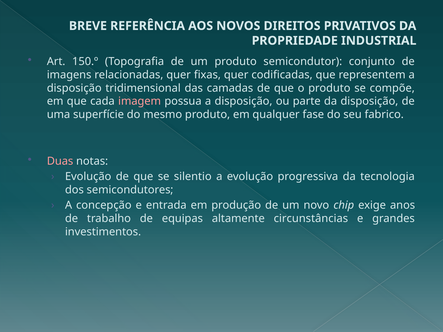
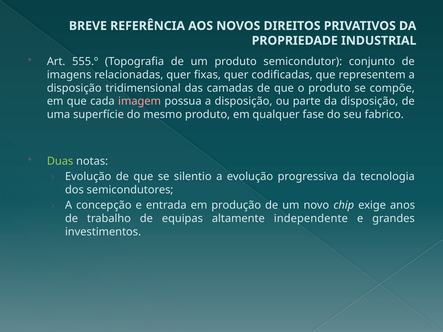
150.º: 150.º -> 555.º
Duas colour: pink -> light green
circunstâncias: circunstâncias -> independente
